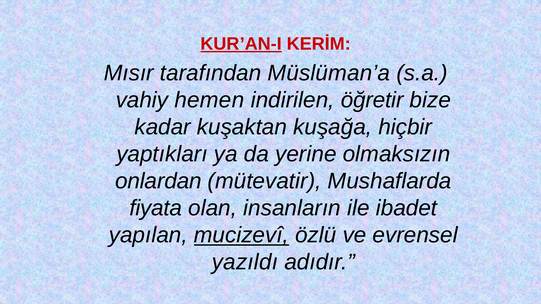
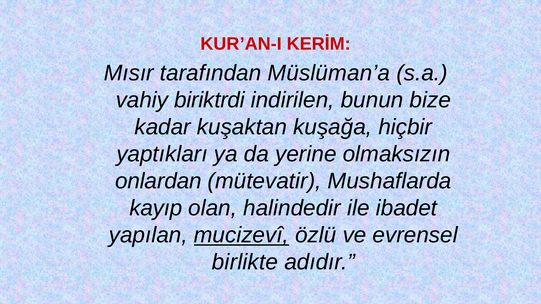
KUR’AN-I underline: present -> none
hemen: hemen -> biriktrdi
öğretir: öğretir -> bunun
fiyata: fiyata -> kayıp
insanların: insanların -> halindedir
yazıldı: yazıldı -> birlikte
